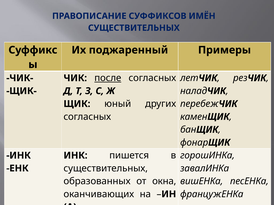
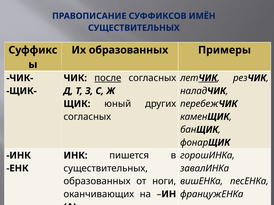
Их поджаренный: поджаренный -> образованных
ЧИК at (208, 78) underline: none -> present
окна: окна -> ноги
